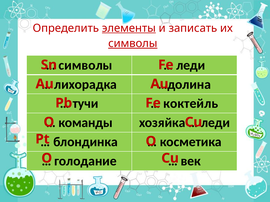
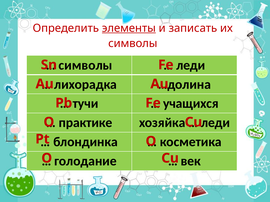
символы at (133, 43) underline: present -> none
коктейль: коктейль -> учащихся
команды: команды -> практике
